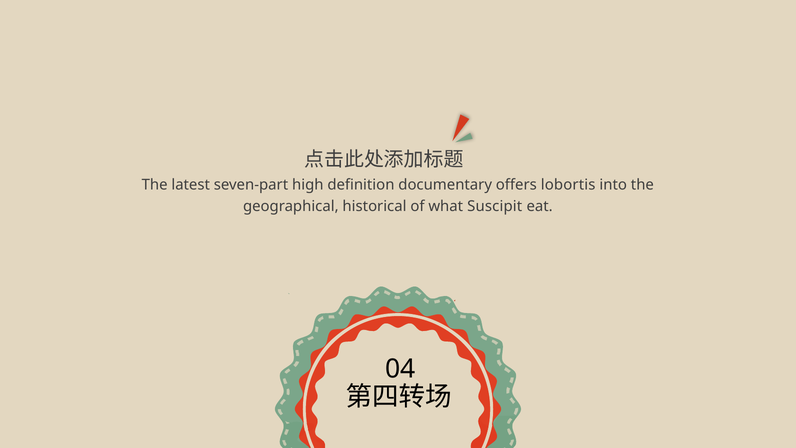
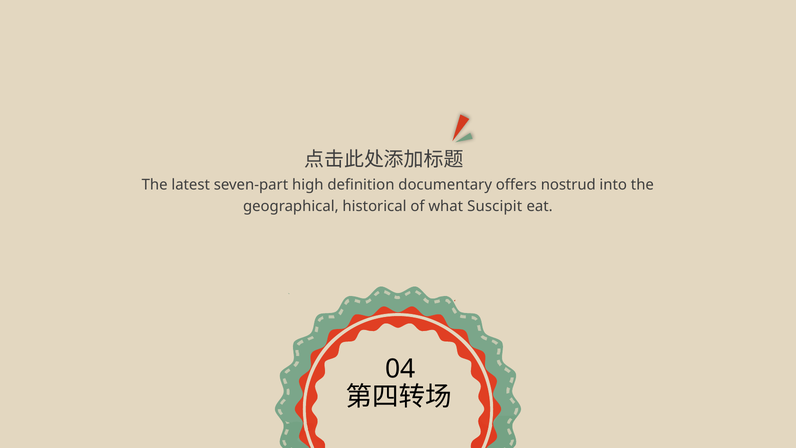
lobortis: lobortis -> nostrud
